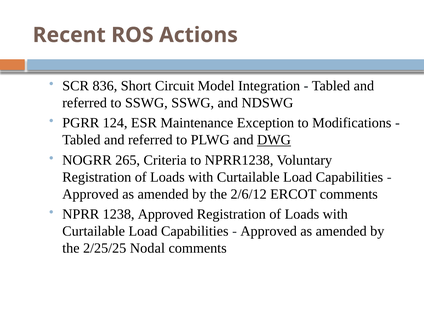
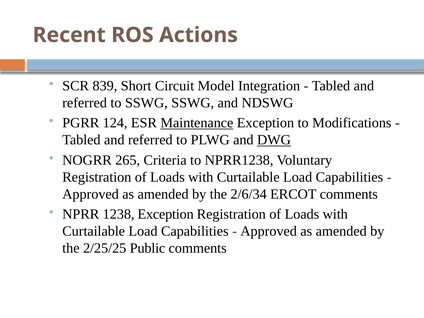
836: 836 -> 839
Maintenance underline: none -> present
2/6/12: 2/6/12 -> 2/6/34
1238 Approved: Approved -> Exception
Nodal: Nodal -> Public
